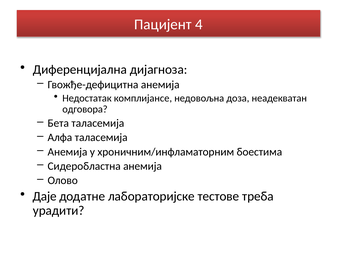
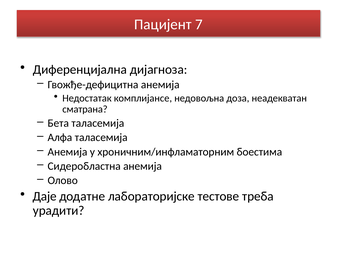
4: 4 -> 7
одговора: одговора -> сматрана
